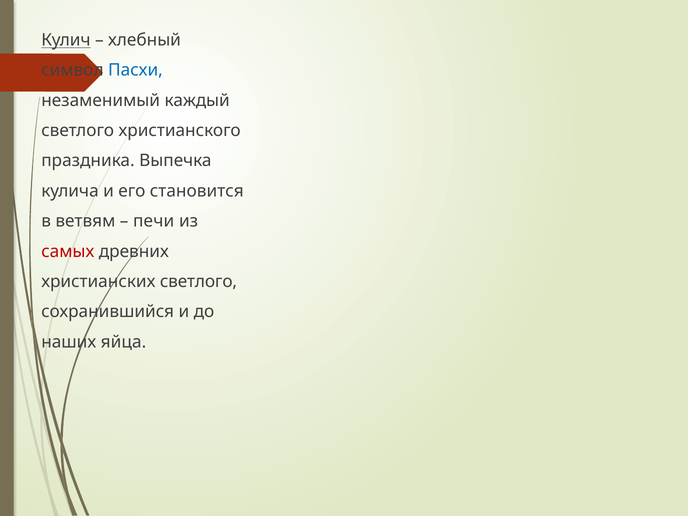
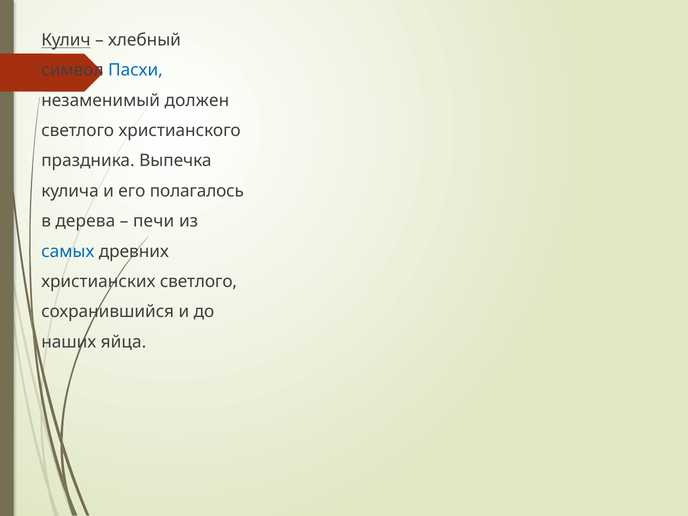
каждый: каждый -> должен
становится: становится -> полагалось
ветвям: ветвям -> дерева
самых colour: red -> blue
